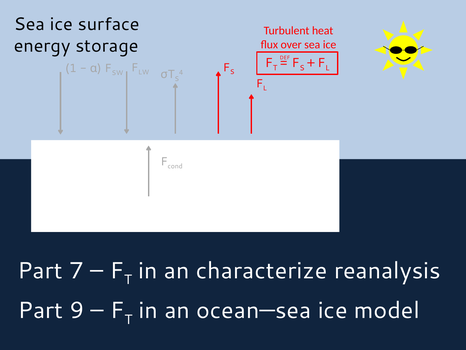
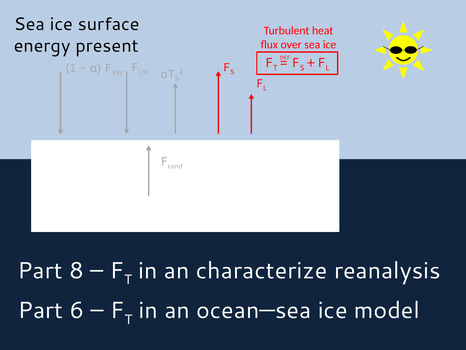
storage: storage -> present
7: 7 -> 8
9: 9 -> 6
